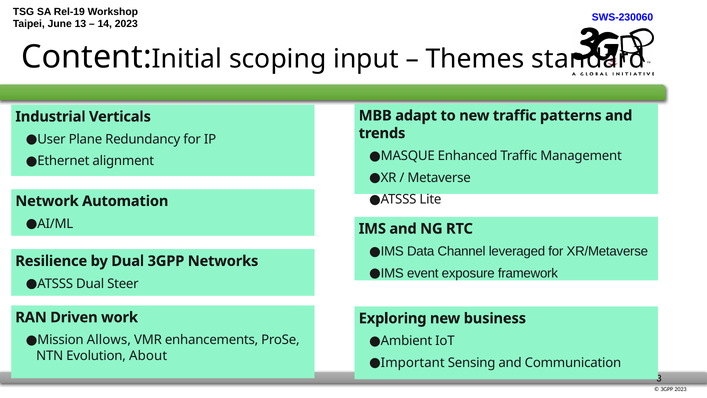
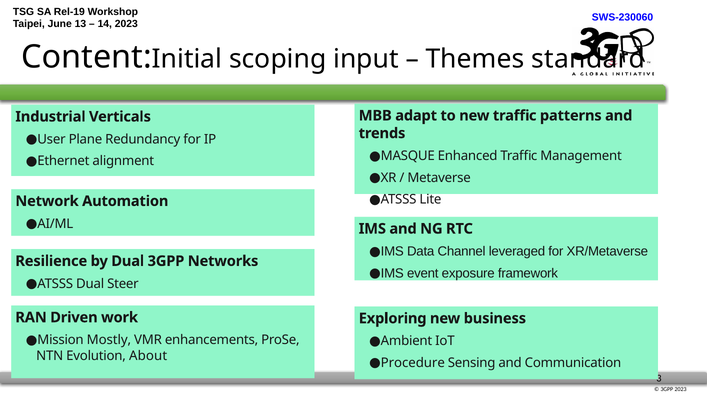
Allows: Allows -> Mostly
Important: Important -> Procedure
